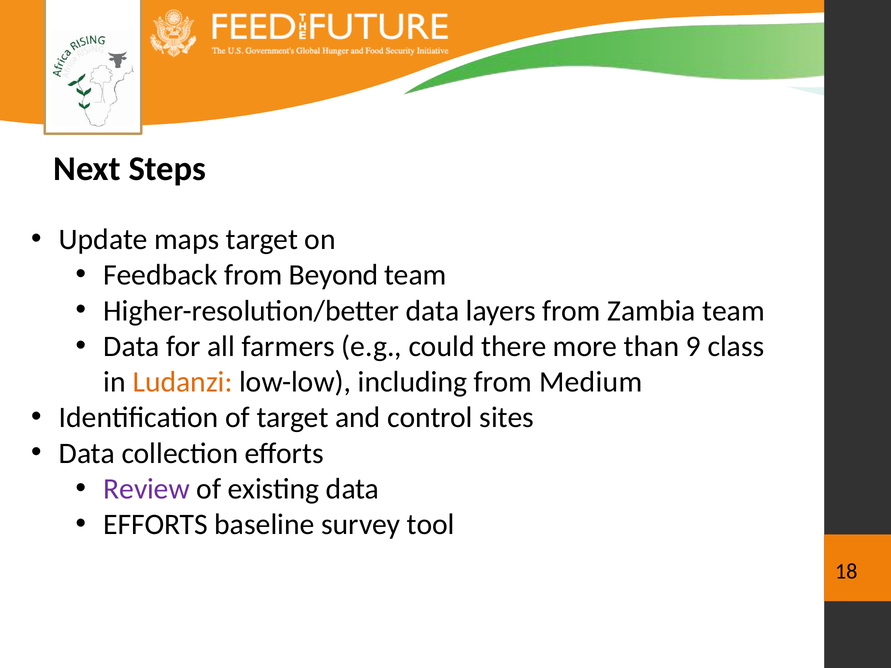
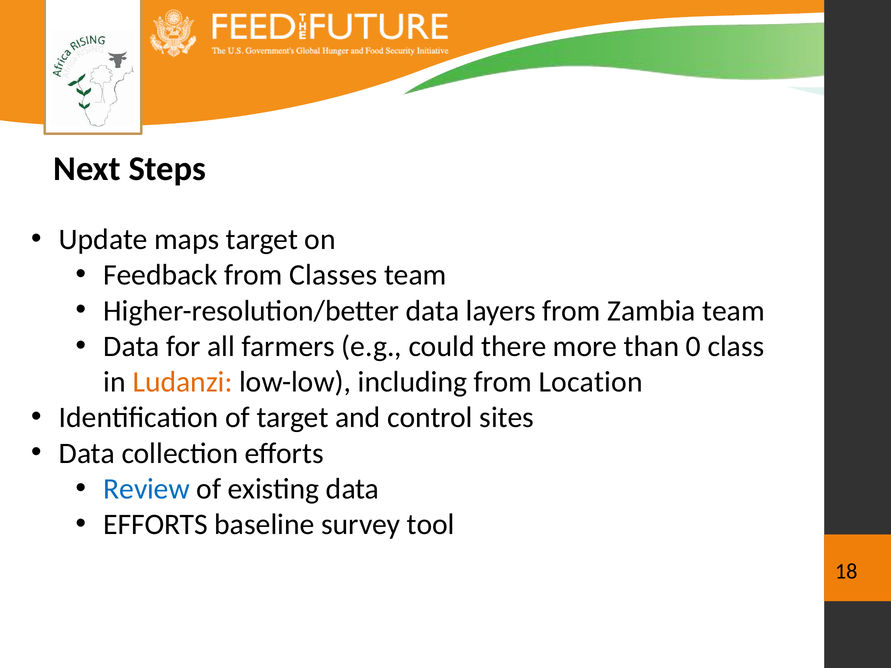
Beyond: Beyond -> Classes
9: 9 -> 0
Medium: Medium -> Location
Review colour: purple -> blue
